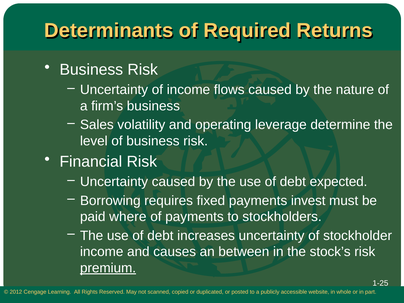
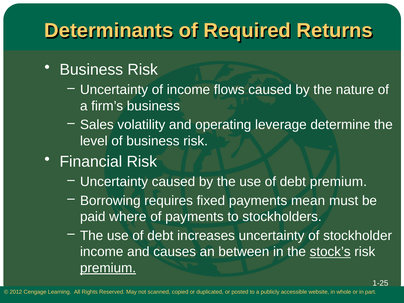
debt expected: expected -> premium
invest: invest -> mean
stock’s underline: none -> present
